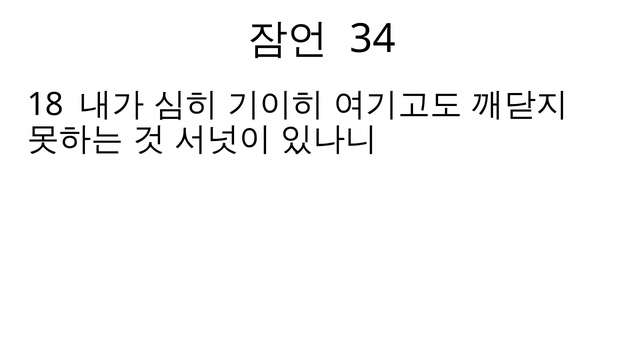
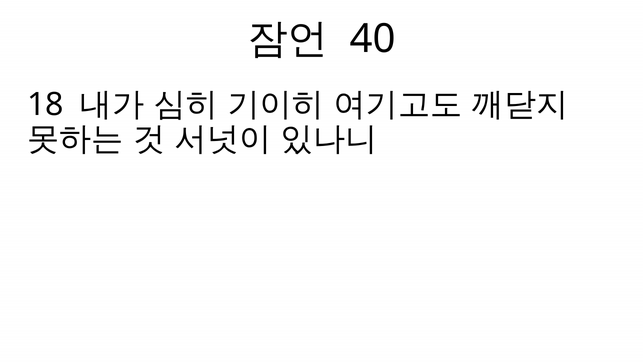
34: 34 -> 40
